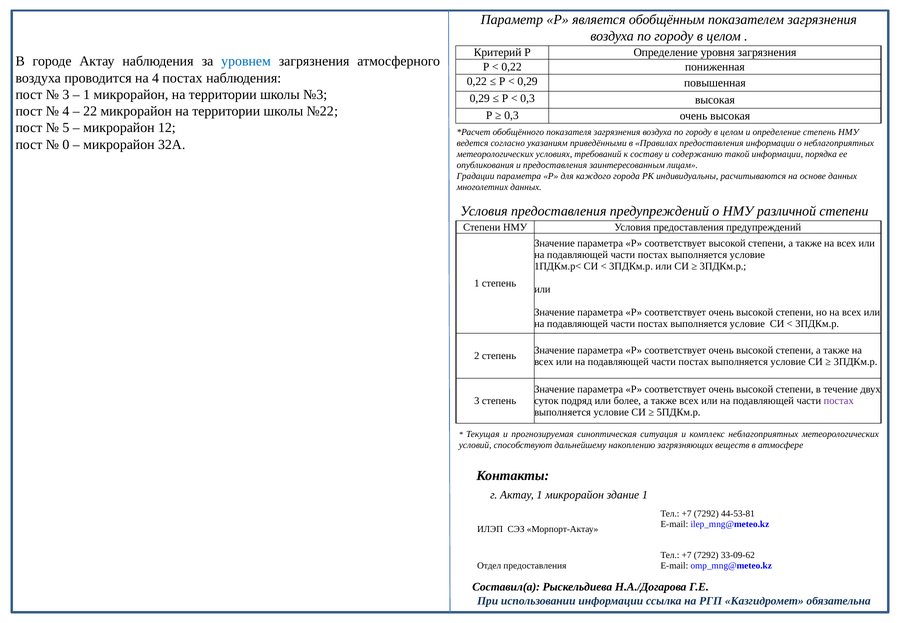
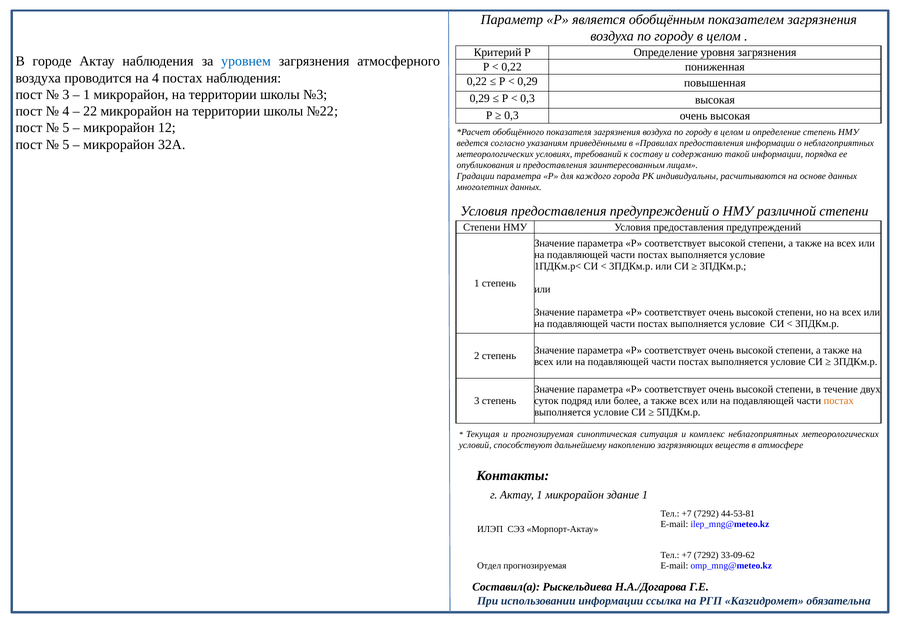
0 at (66, 145): 0 -> 5
постах at (839, 401) colour: purple -> orange
Отдел предоставления: предоставления -> прогнозируемая
